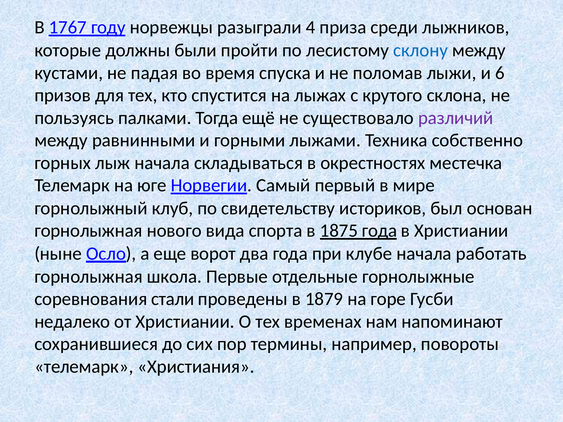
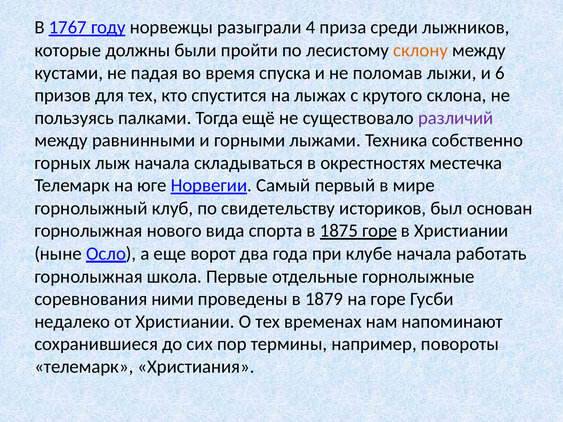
склону colour: blue -> orange
1875 года: года -> горе
стали: стали -> ними
